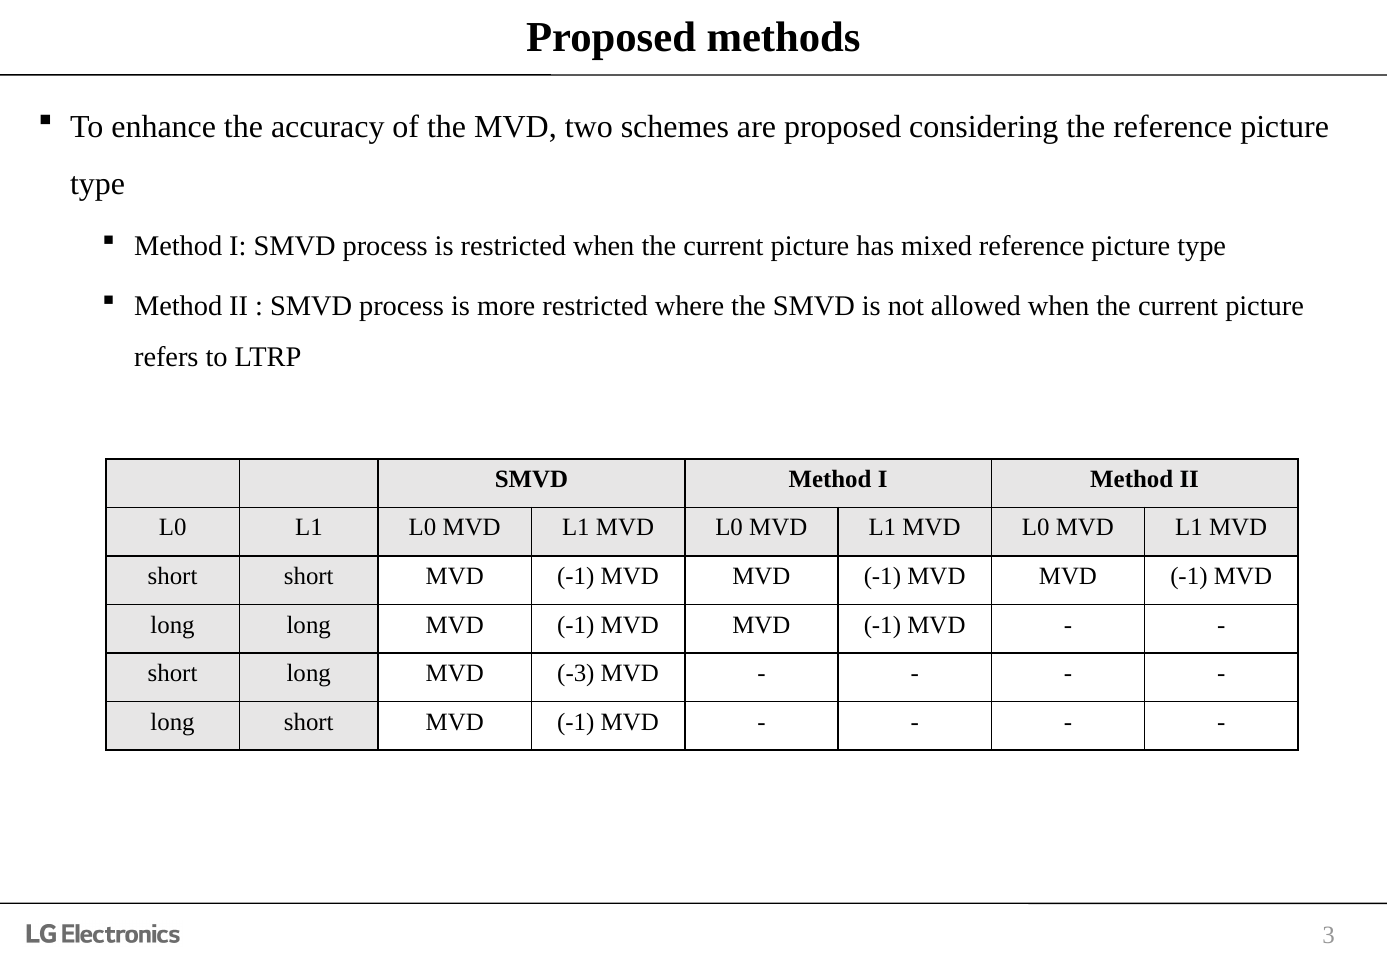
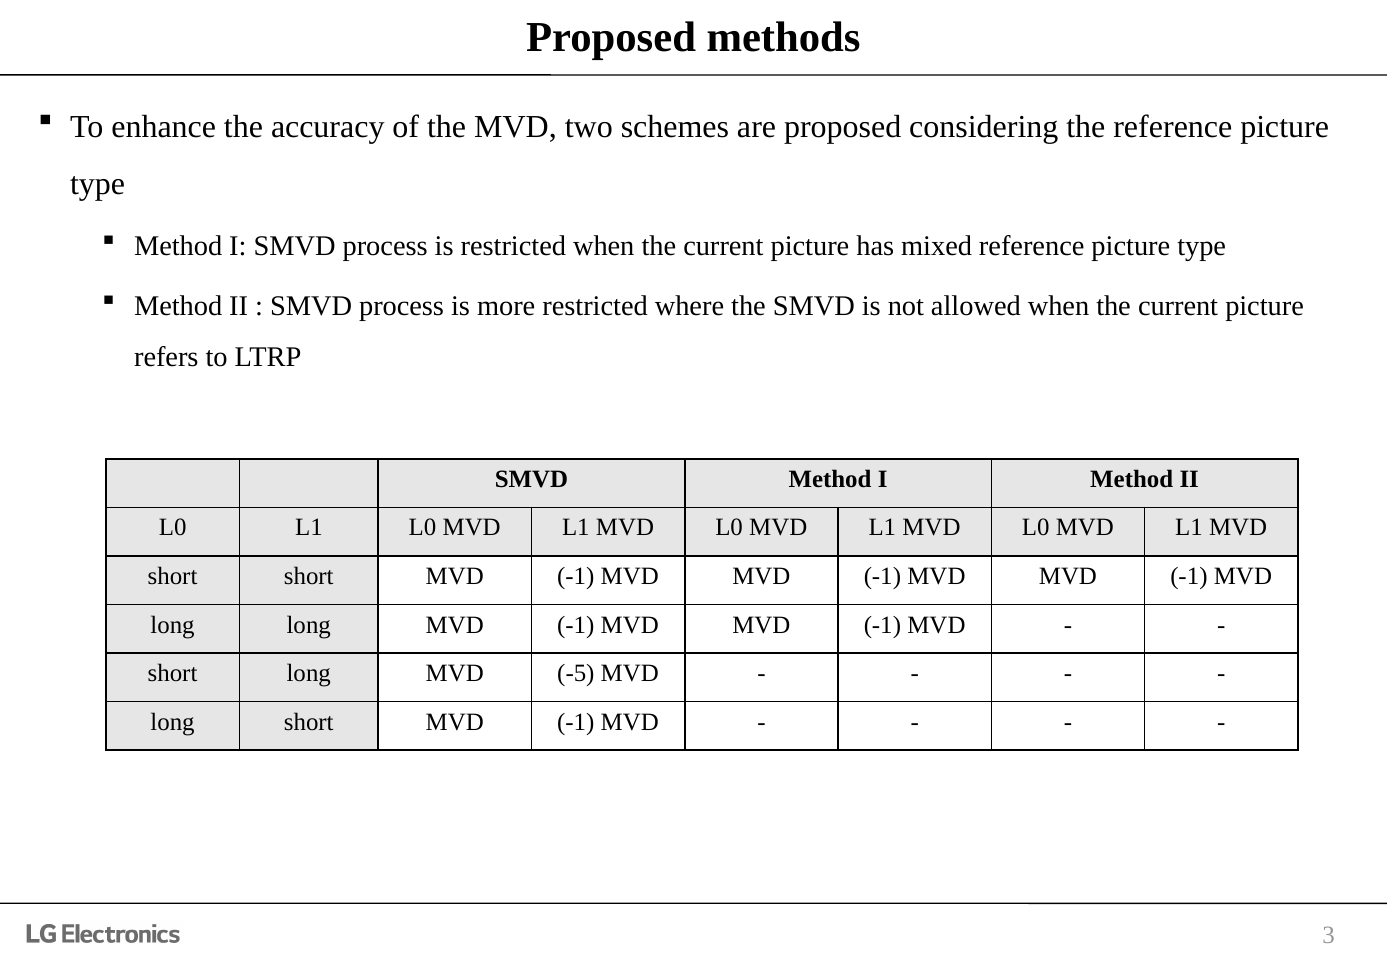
-3: -3 -> -5
